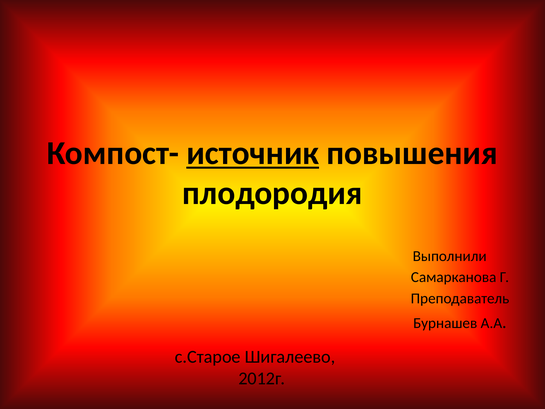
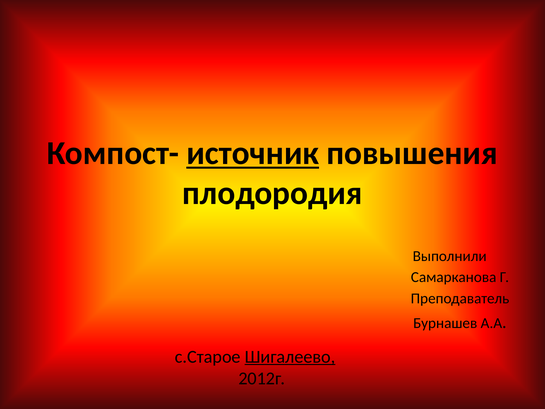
Шигалеево underline: none -> present
